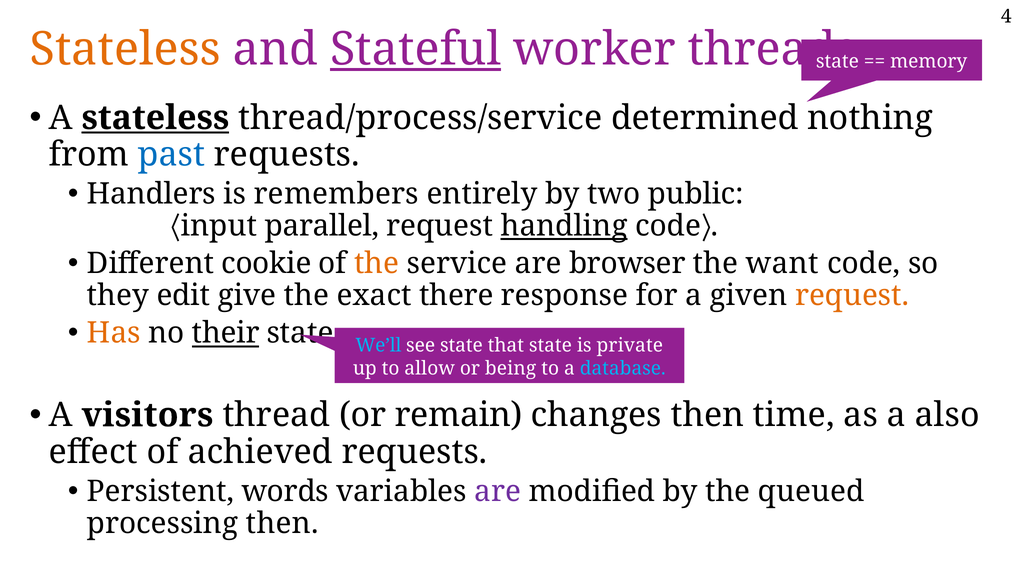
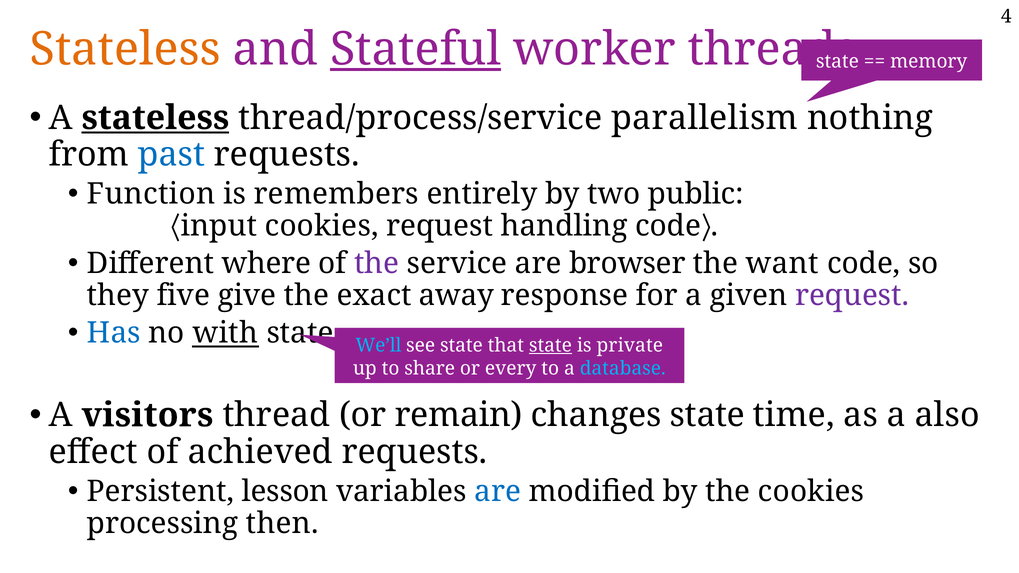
determined: determined -> parallelism
Handlers: Handlers -> Function
parallel at (322, 226): parallel -> cookies
handling underline: present -> none
cookie: cookie -> where
the at (377, 264) colour: orange -> purple
edit: edit -> five
there: there -> away
request at (852, 296) colour: orange -> purple
Has colour: orange -> blue
their: their -> with
state at (550, 345) underline: none -> present
allow: allow -> share
being: being -> every
changes then: then -> state
words: words -> lesson
are at (498, 492) colour: purple -> blue
the queued: queued -> cookies
